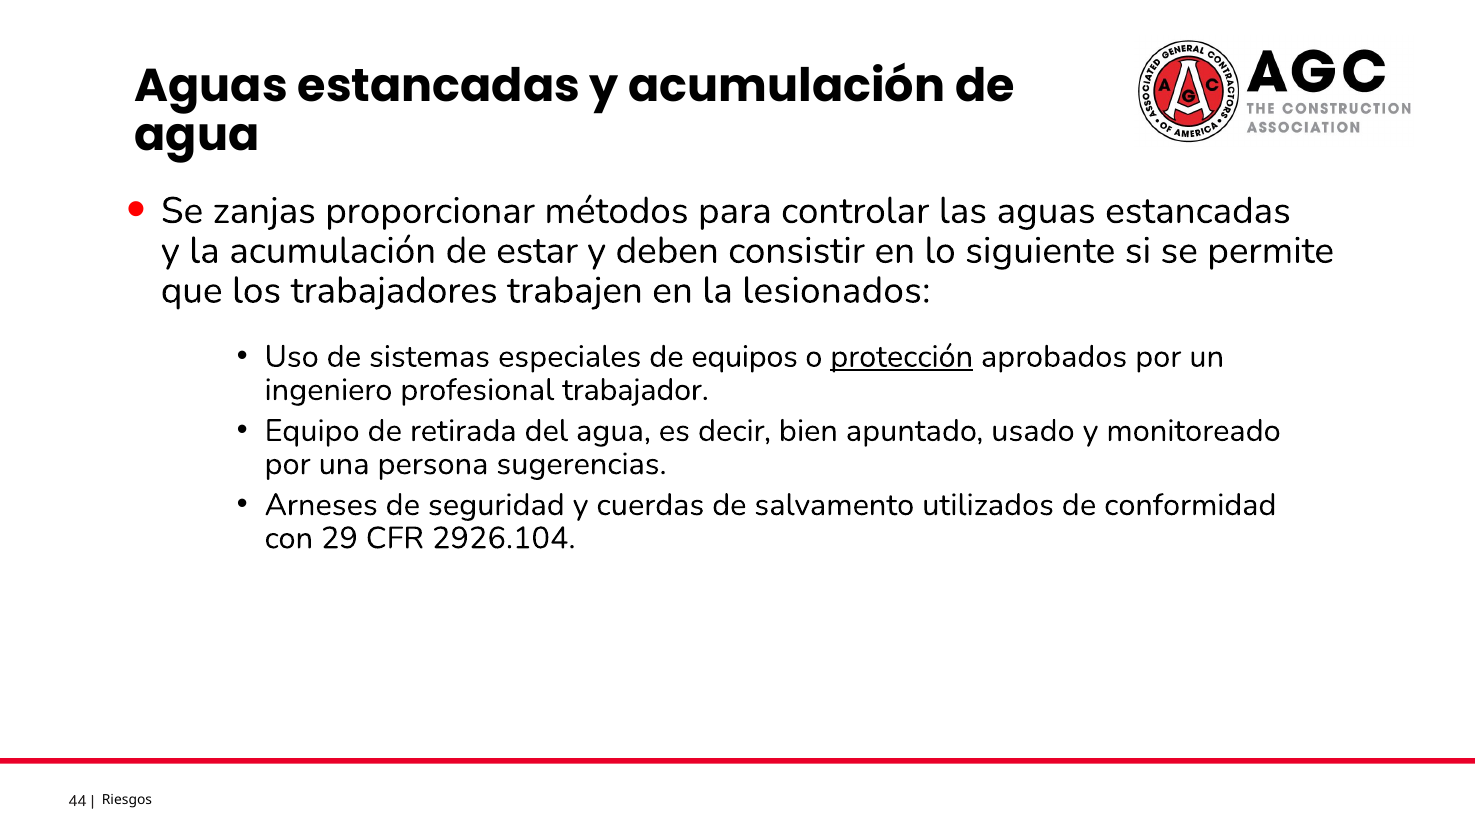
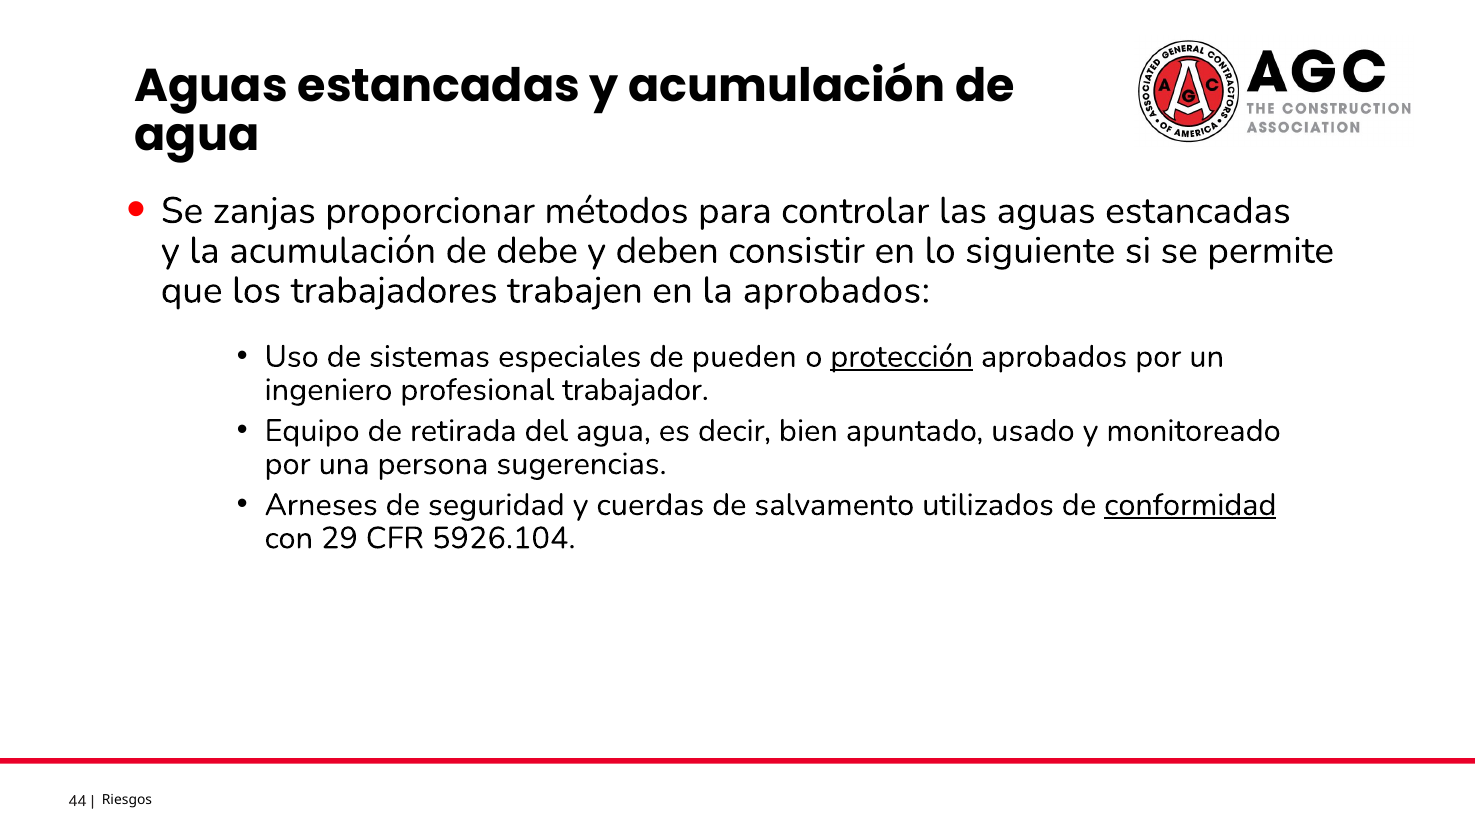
estar: estar -> debe
la lesionados: lesionados -> aprobados
equipos: equipos -> pueden
conformidad underline: none -> present
2926.104: 2926.104 -> 5926.104
